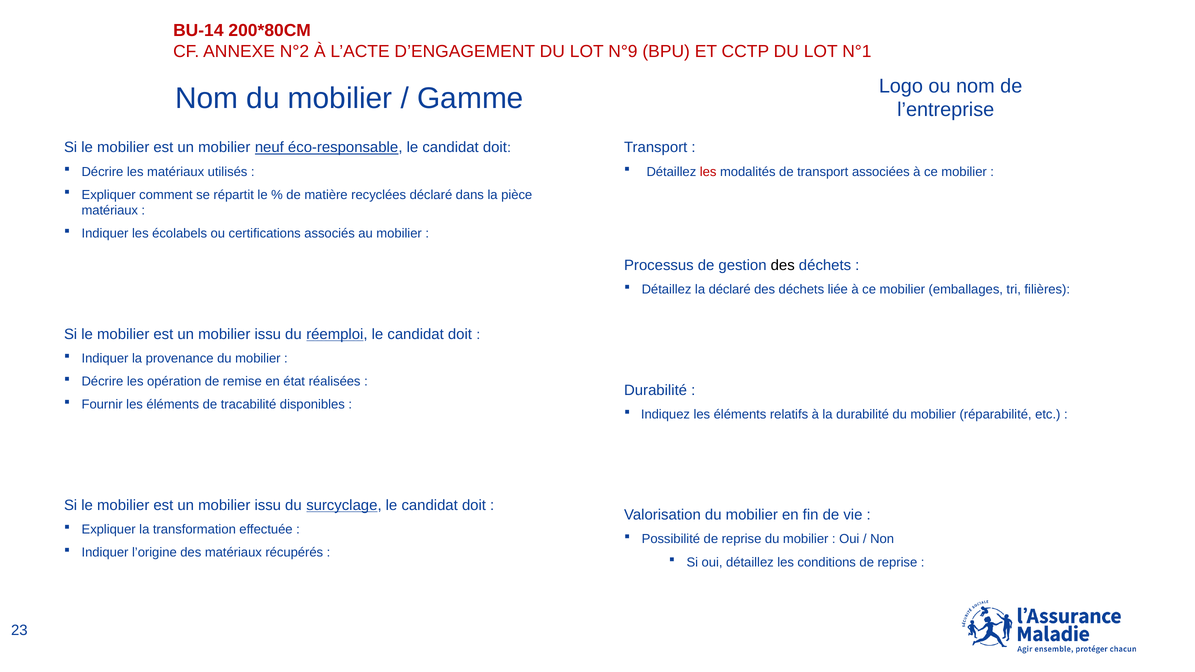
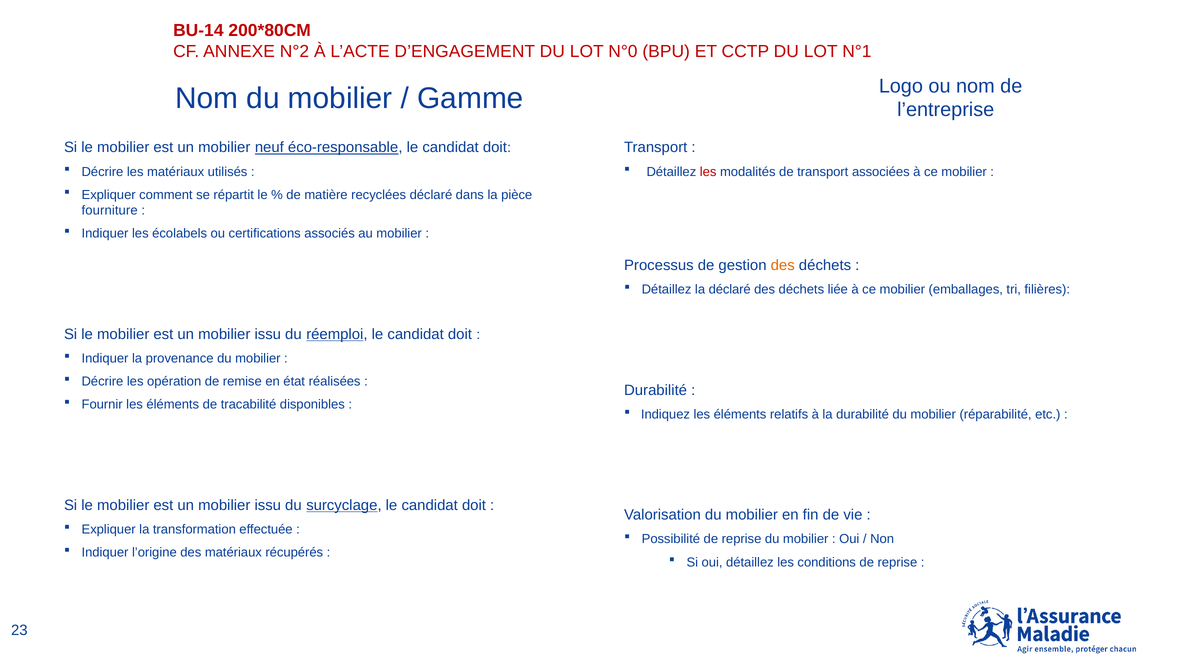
N°9: N°9 -> N°0
matériaux at (110, 211): matériaux -> fourniture
des at (783, 266) colour: black -> orange
